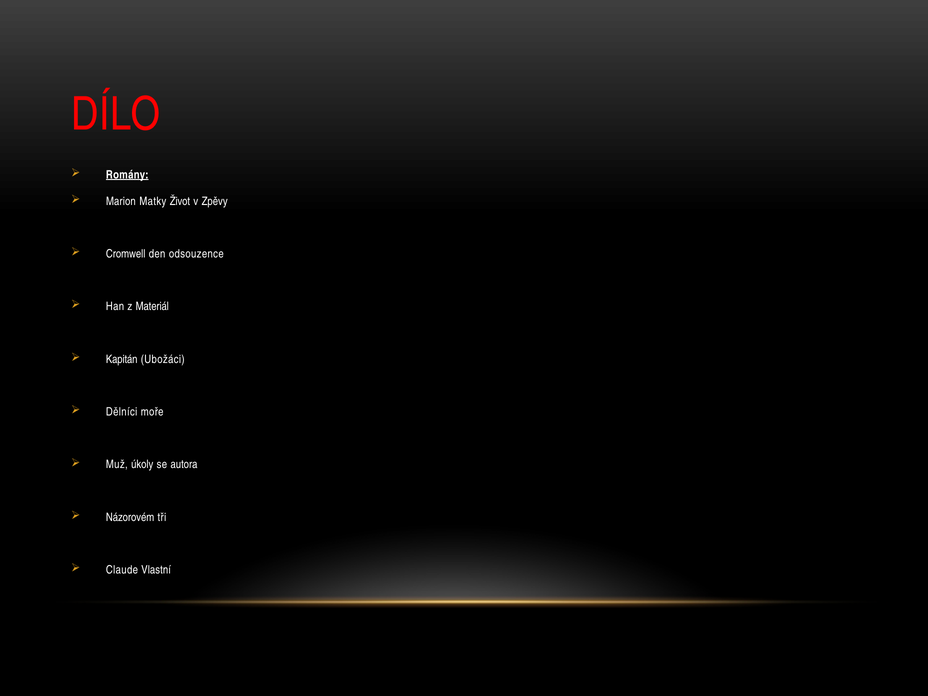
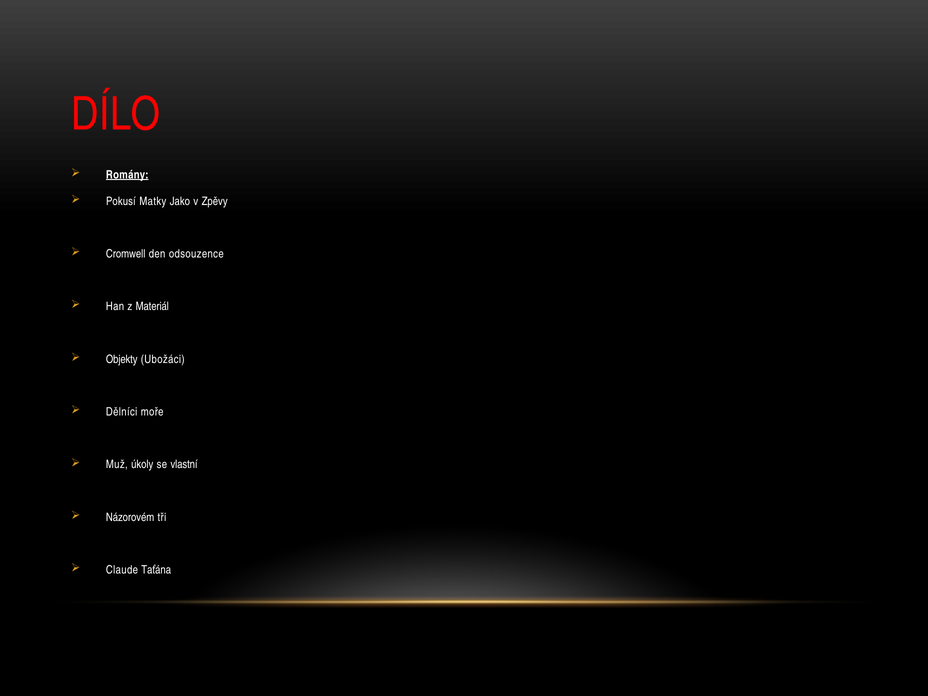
Marion: Marion -> Pokusí
Život: Život -> Jako
Kapitán: Kapitán -> Objekty
autora: autora -> vlastní
Vlastní: Vlastní -> Taťána
